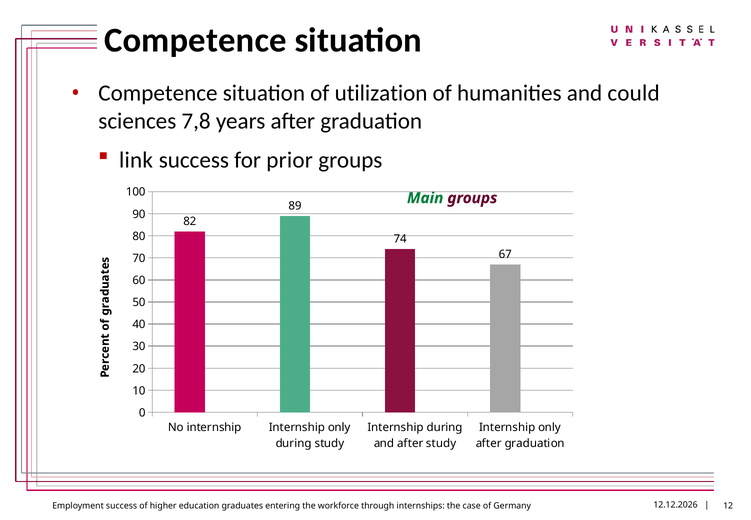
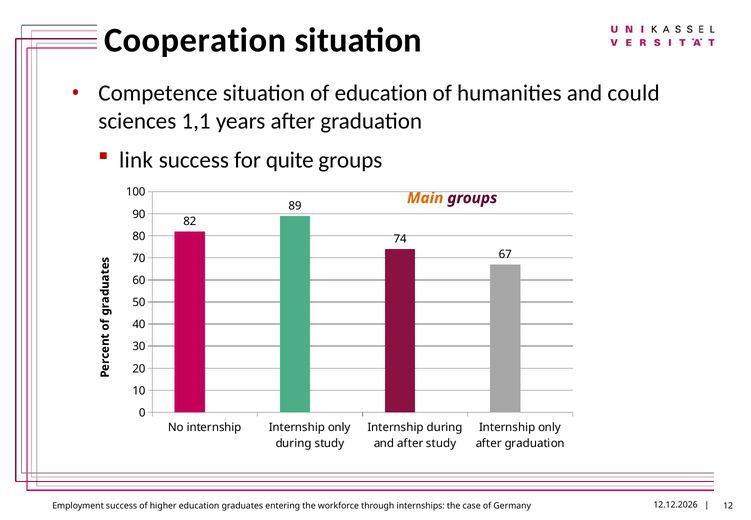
Competence at (195, 40): Competence -> Cooperation
of utilization: utilization -> education
7,8: 7,8 -> 1,1
prior: prior -> quite
Main colour: green -> orange
